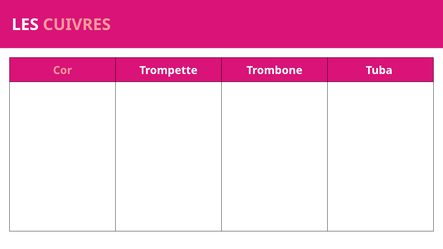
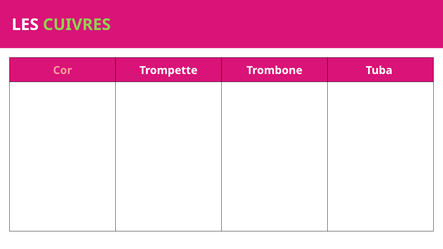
CUIVRES colour: pink -> light green
